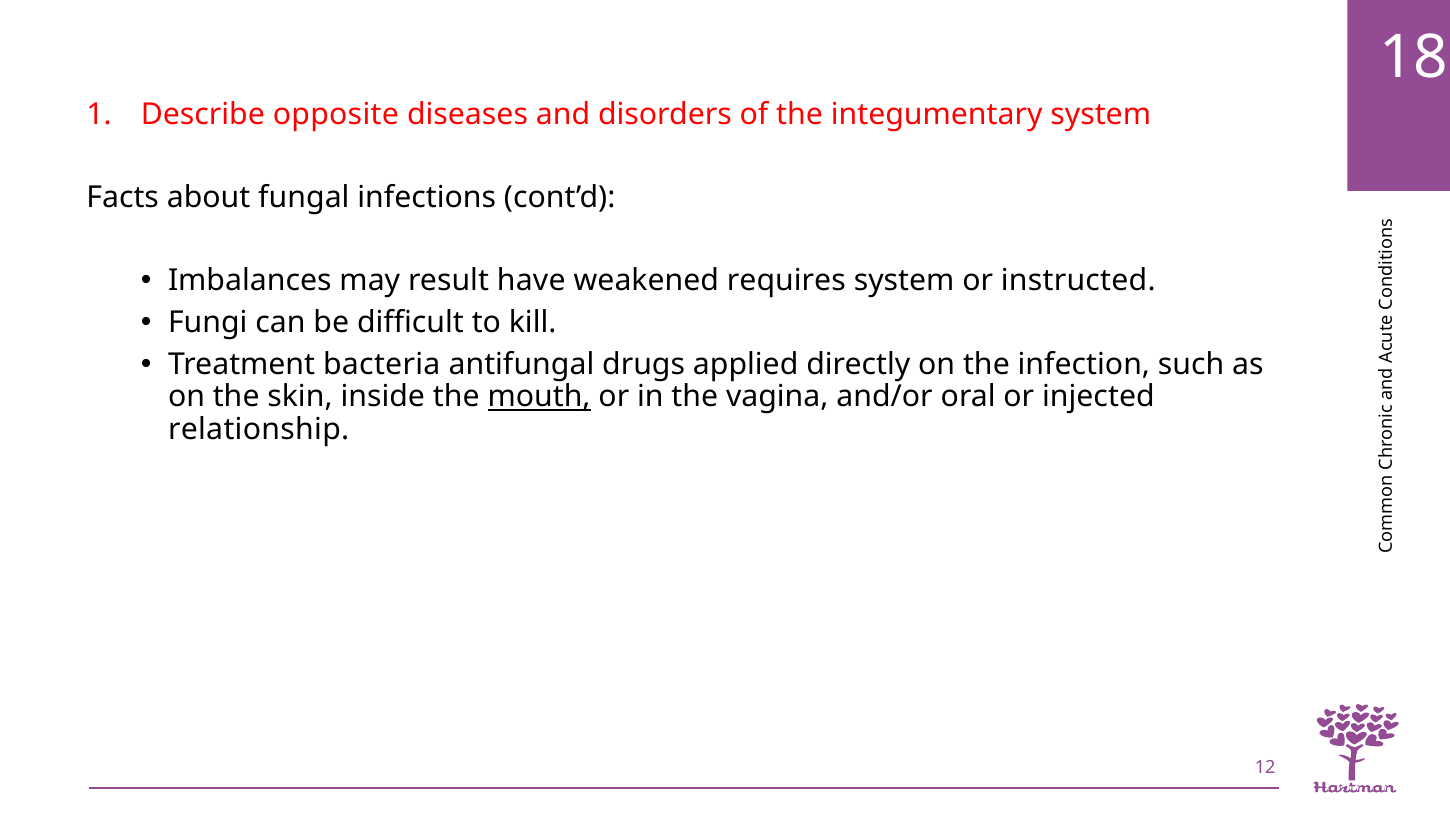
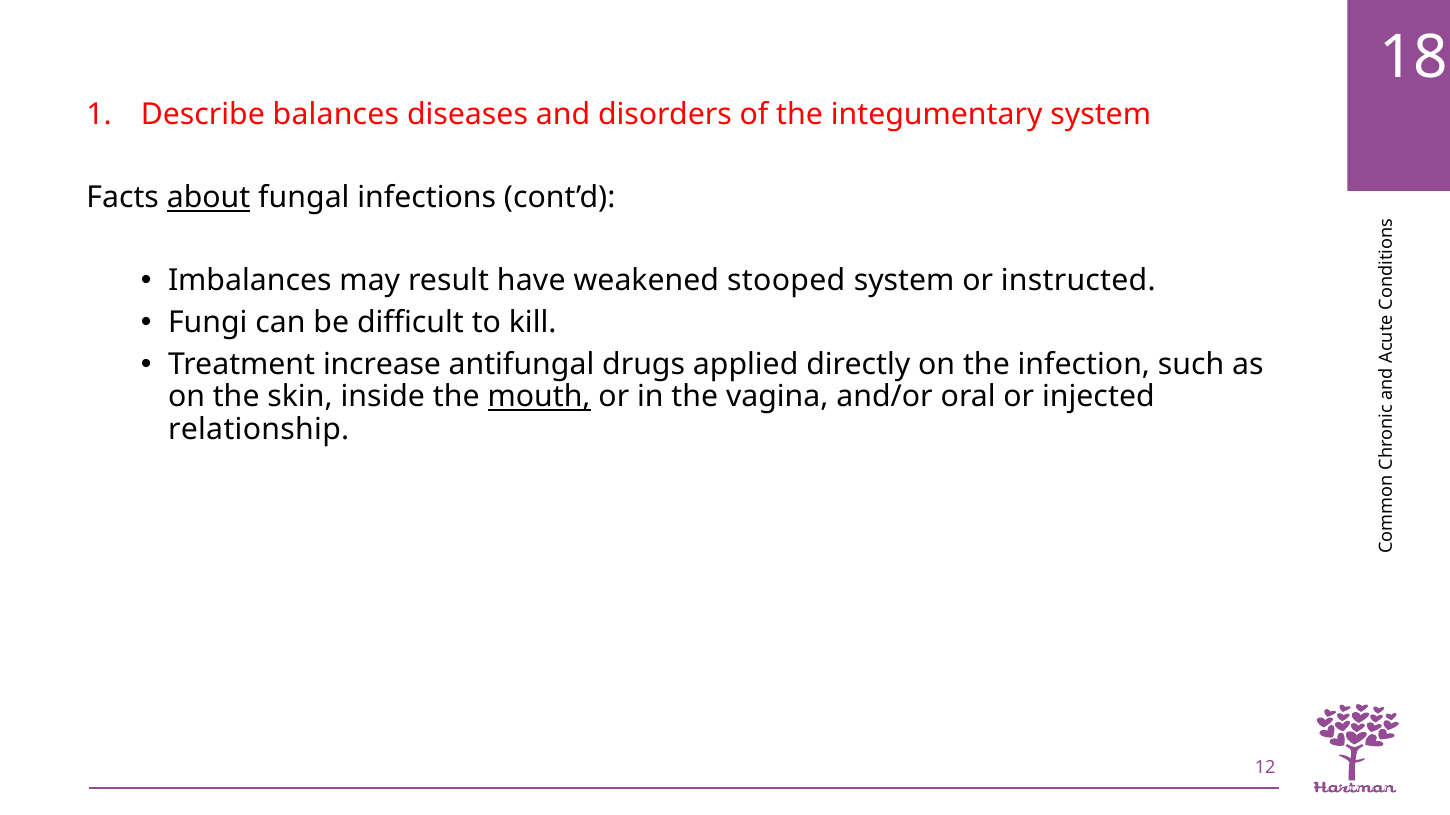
opposite: opposite -> balances
about underline: none -> present
requires: requires -> stooped
bacteria: bacteria -> increase
